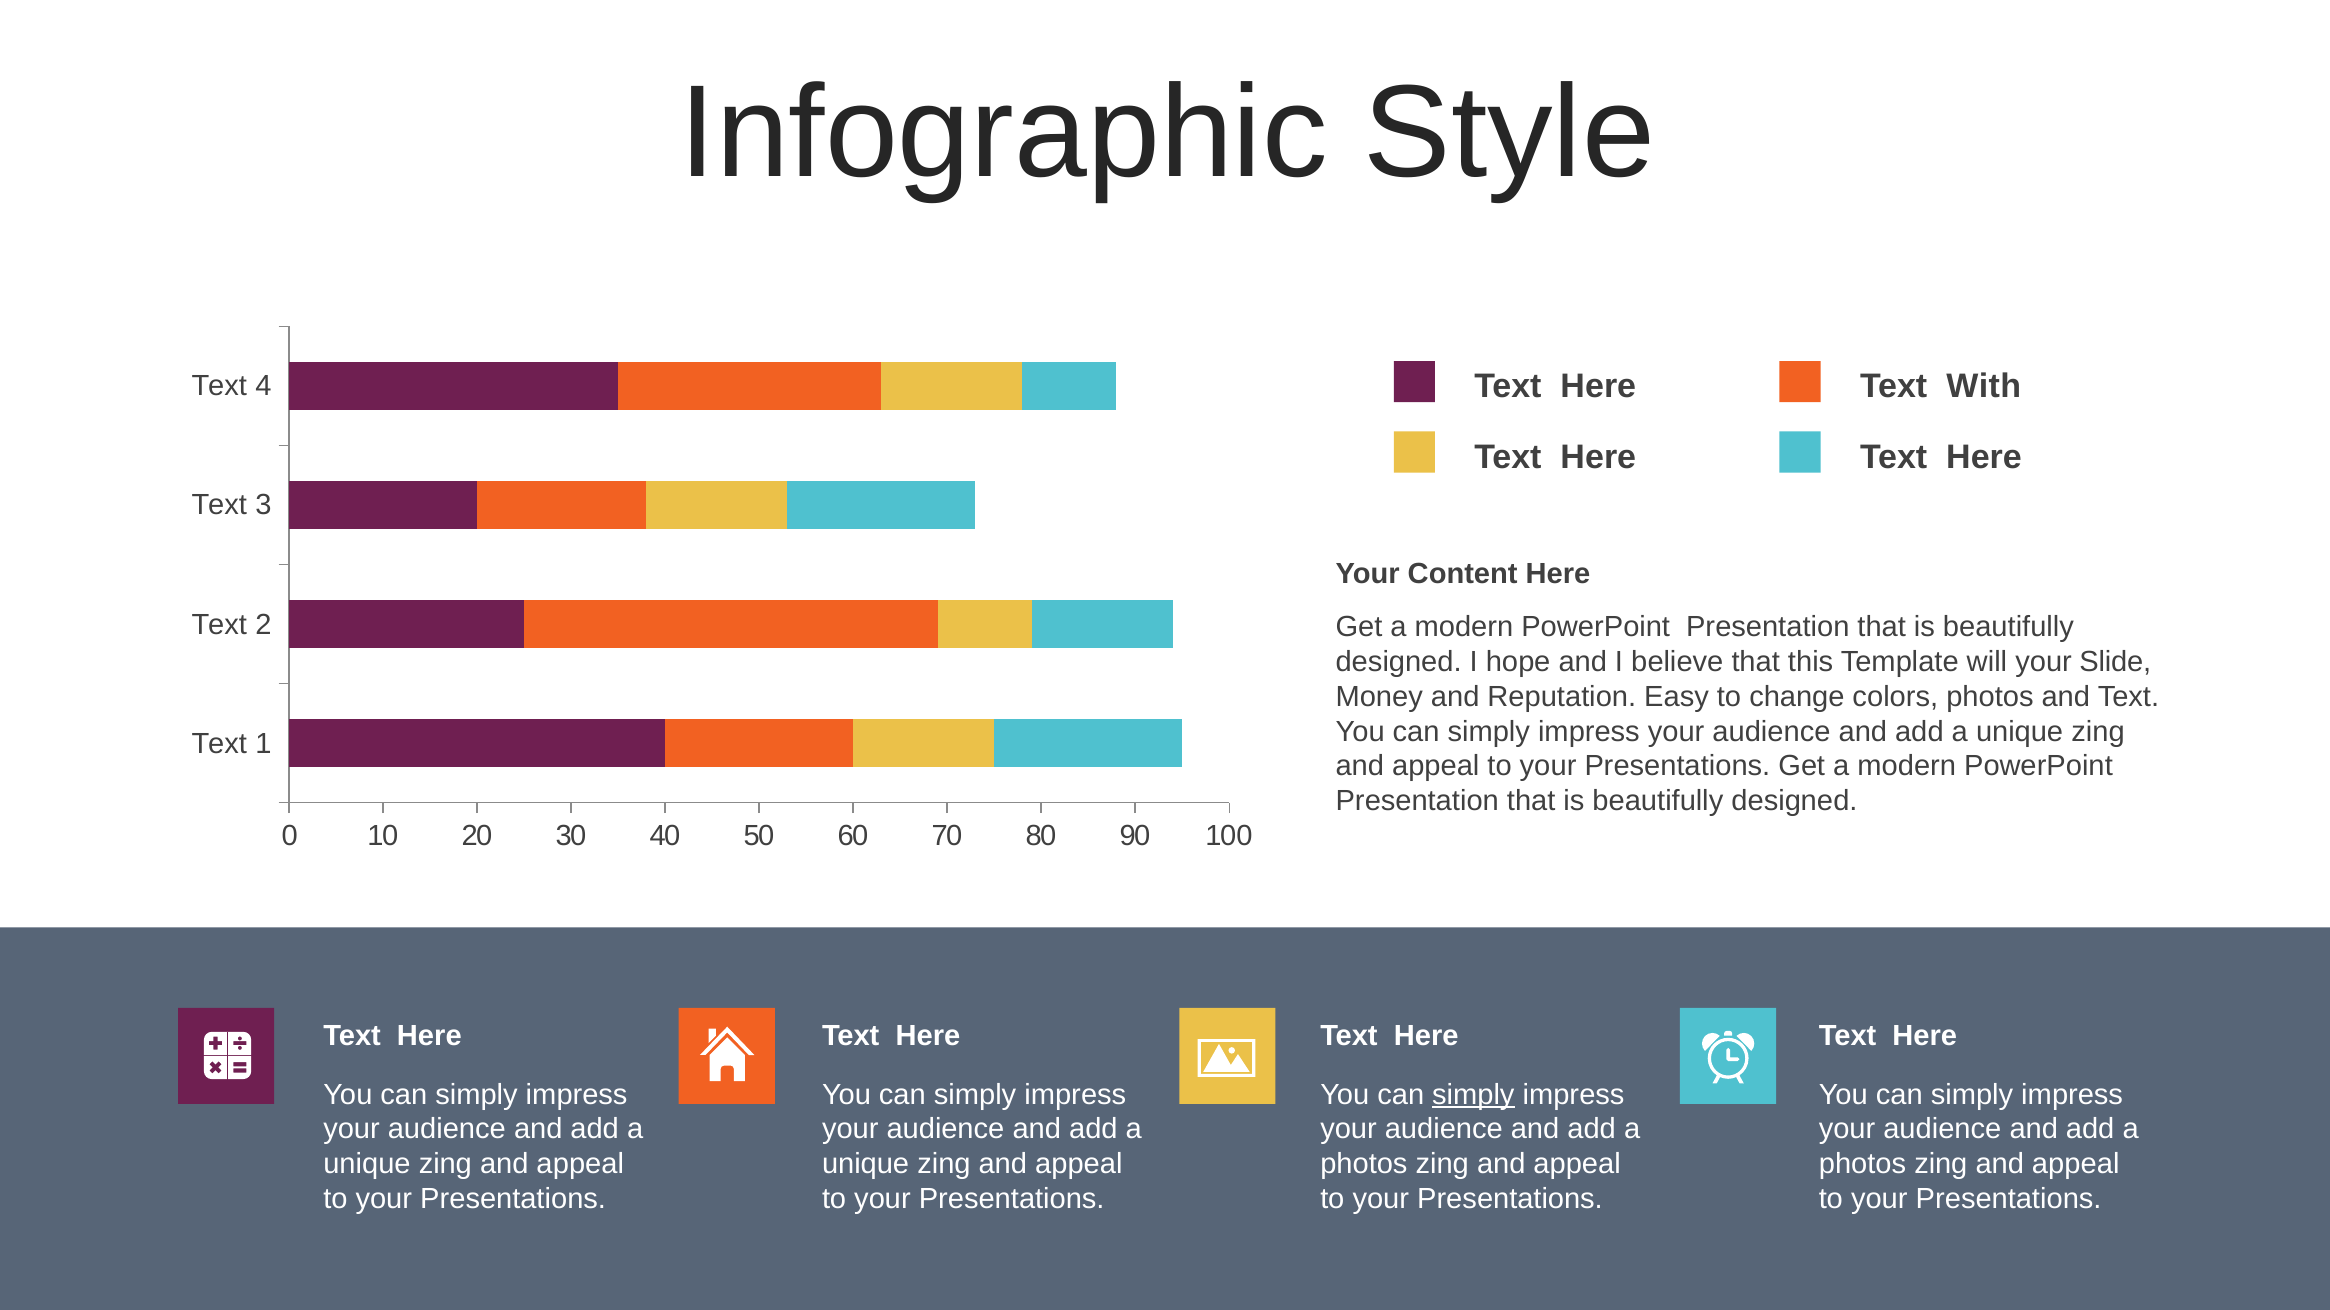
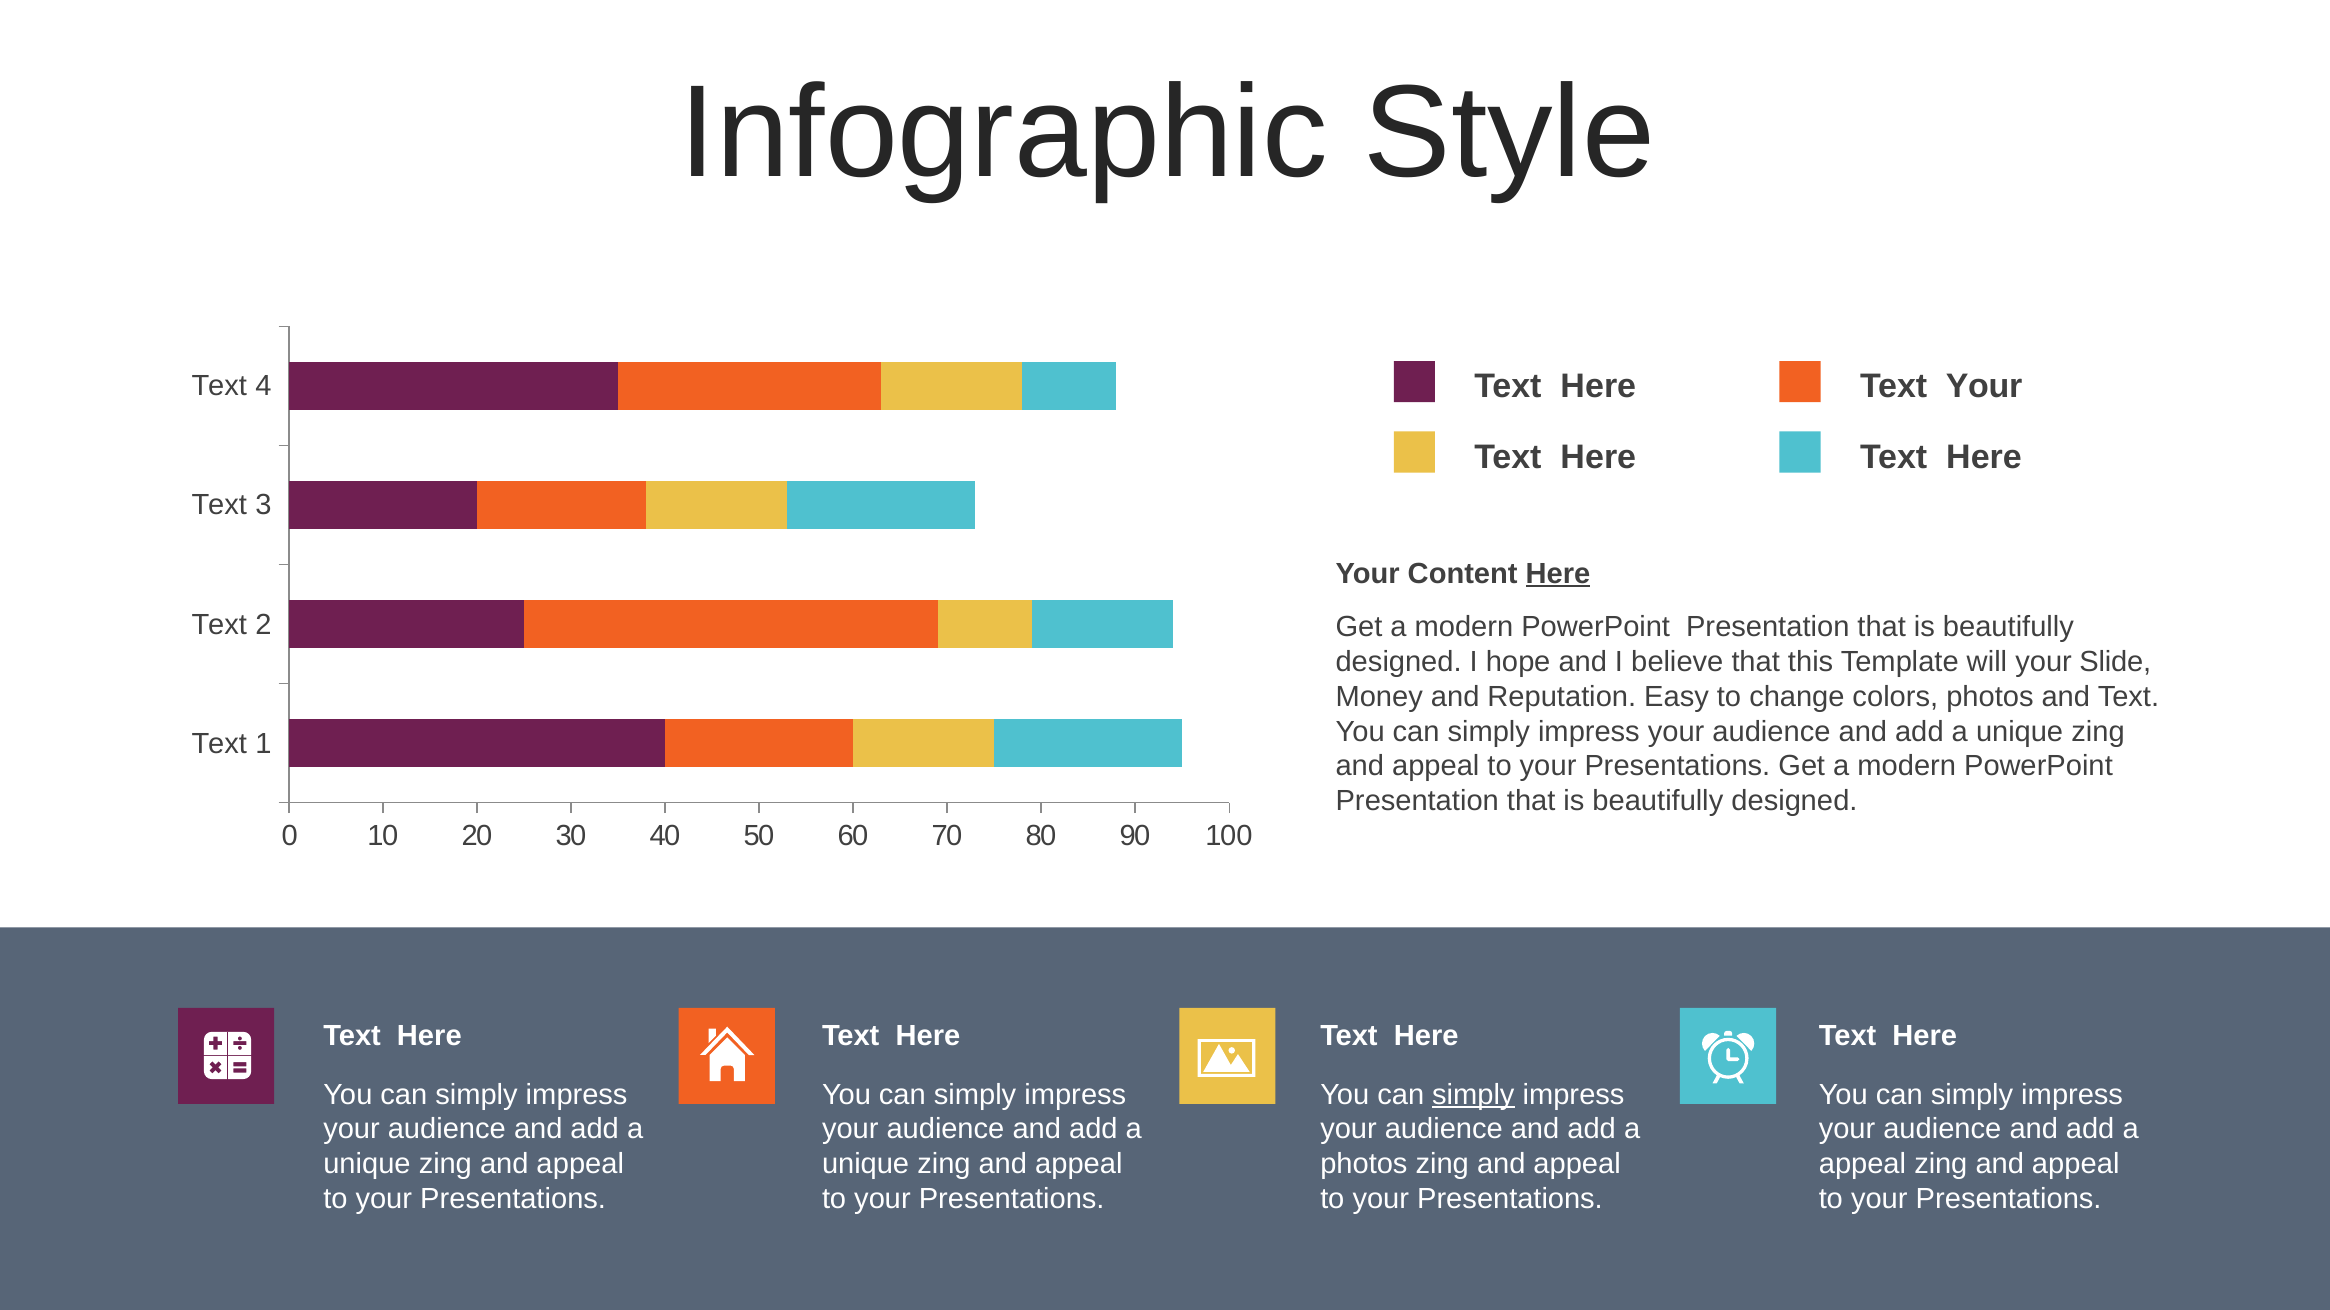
Text With: With -> Your
Here at (1558, 574) underline: none -> present
photos at (1862, 1165): photos -> appeal
